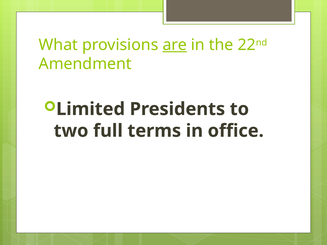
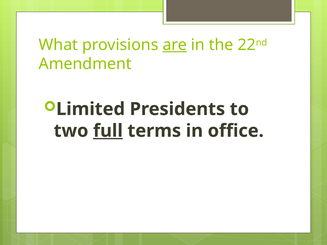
full underline: none -> present
